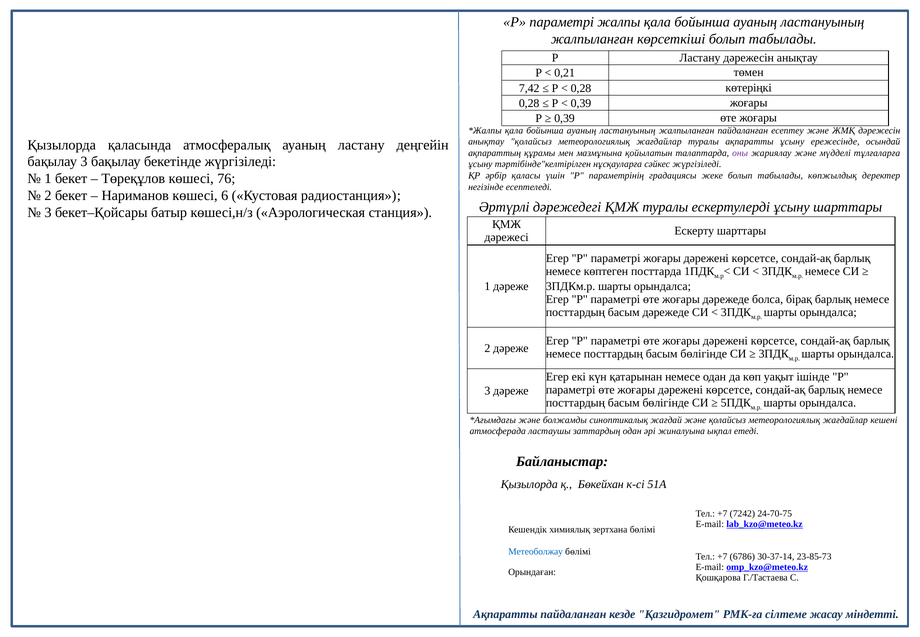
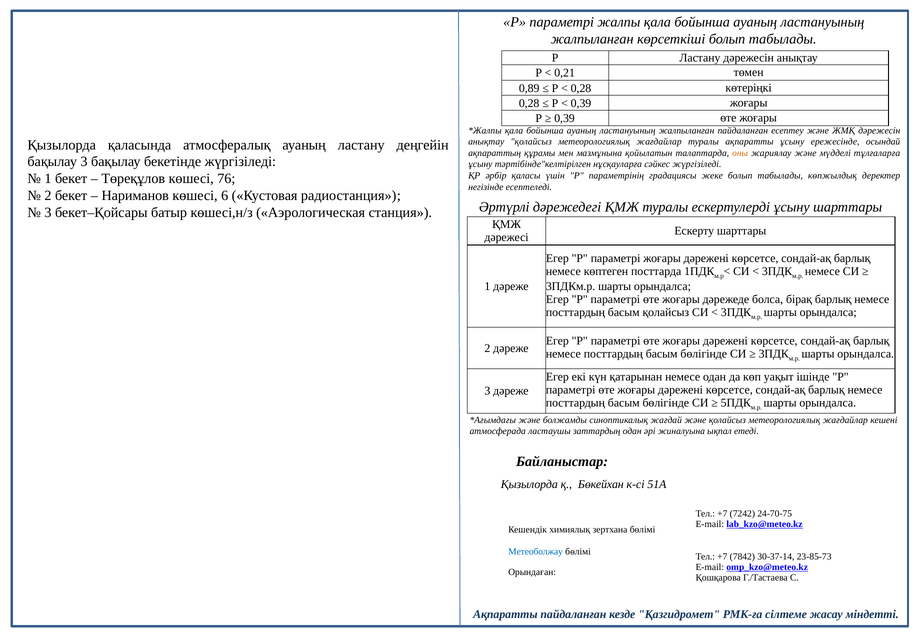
7,42: 7,42 -> 0,89
оны colour: purple -> orange
басым дәрежеде: дәрежеде -> қолайсыз
6786: 6786 -> 7842
